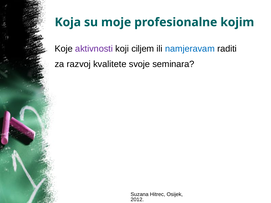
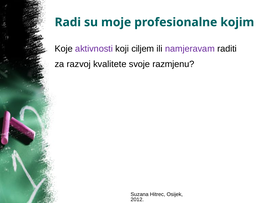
Koja: Koja -> Radi
namjeravam colour: blue -> purple
seminara: seminara -> razmjenu
